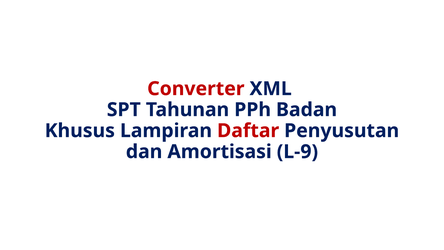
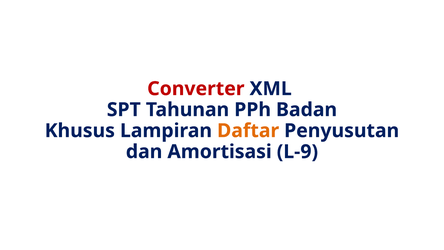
Daftar colour: red -> orange
